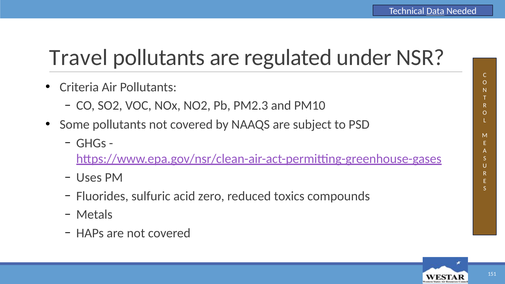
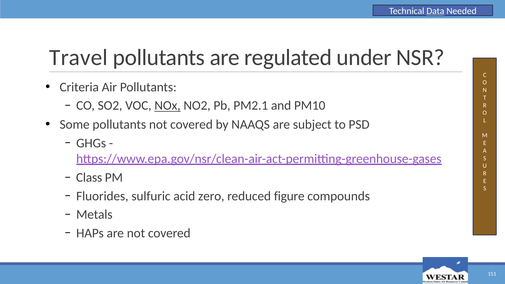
NOx underline: none -> present
PM2.3: PM2.3 -> PM2.1
Uses: Uses -> Class
toxics: toxics -> figure
